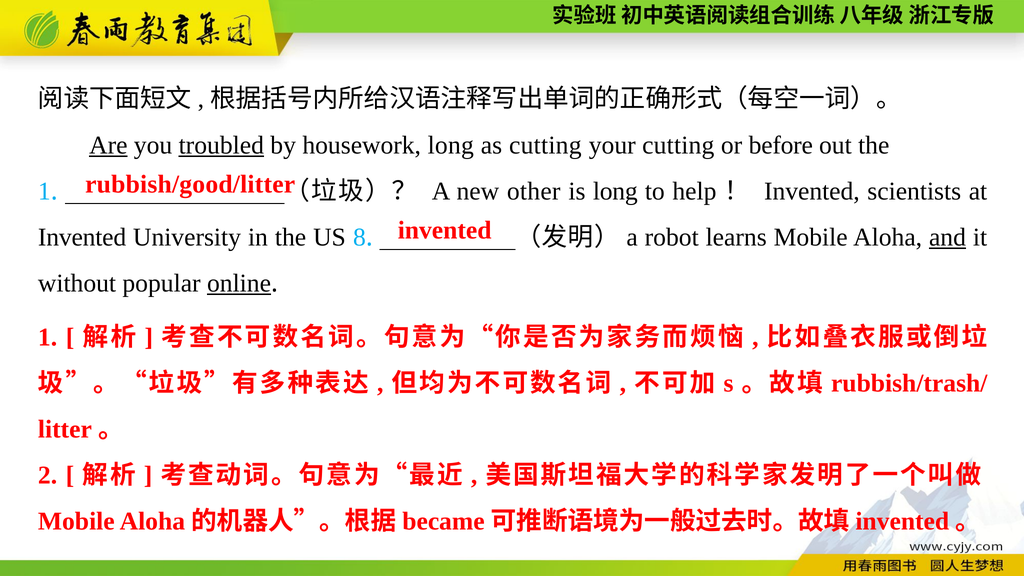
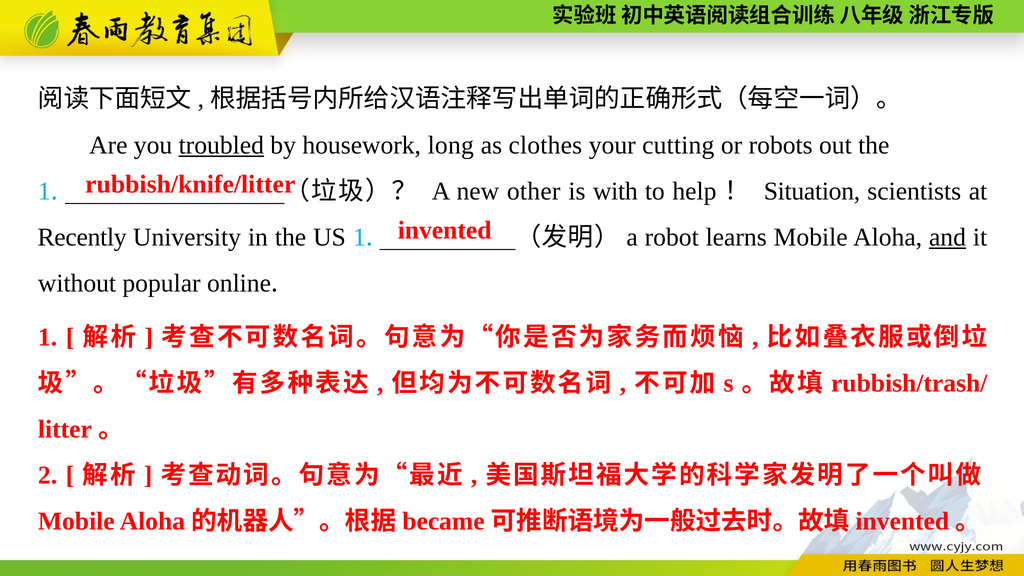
Are underline: present -> none
as cutting: cutting -> clothes
before: before -> robots
rubbish/good/litter: rubbish/good/litter -> rubbish/knife/litter
is long: long -> with
Invented at (812, 191): Invented -> Situation
Invented at (82, 237): Invented -> Recently
US 8: 8 -> 1
online underline: present -> none
